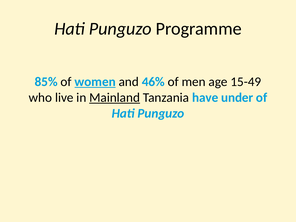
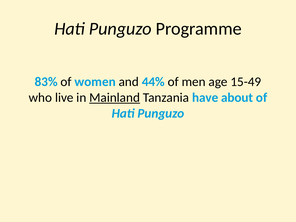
85%: 85% -> 83%
women underline: present -> none
46%: 46% -> 44%
under: under -> about
